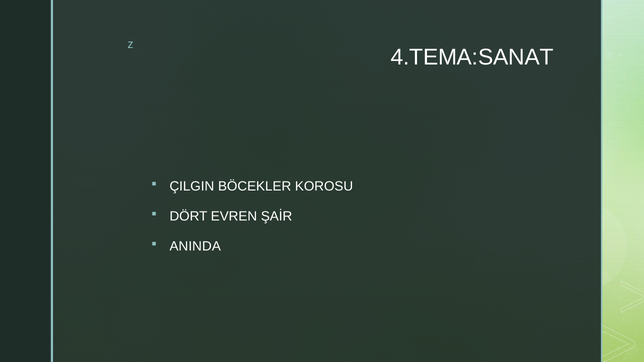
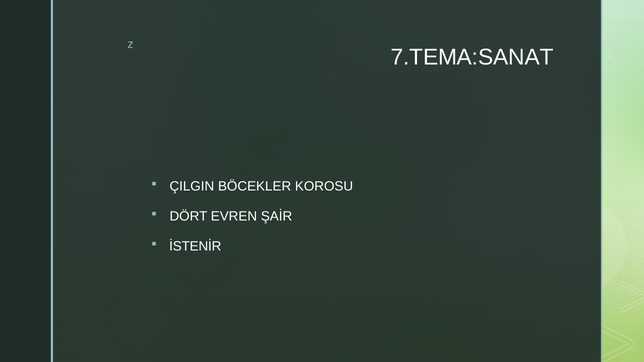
4.TEMA:SANAT: 4.TEMA:SANAT -> 7.TEMA:SANAT
ANINDA: ANINDA -> İSTENİR
